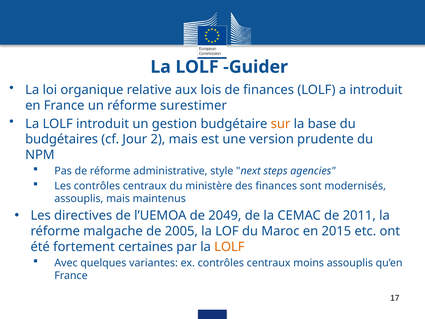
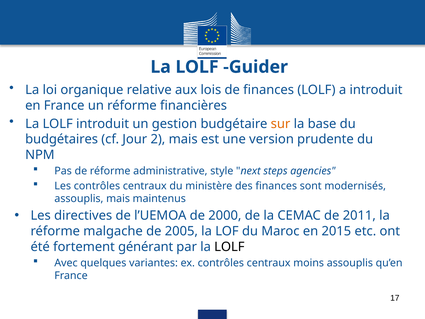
surestimer: surestimer -> financières
2049: 2049 -> 2000
certaines: certaines -> générant
LOLF at (229, 247) colour: orange -> black
